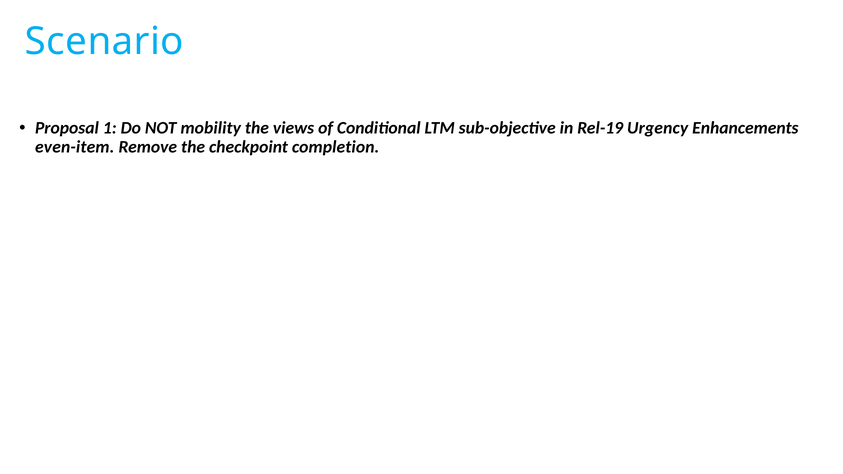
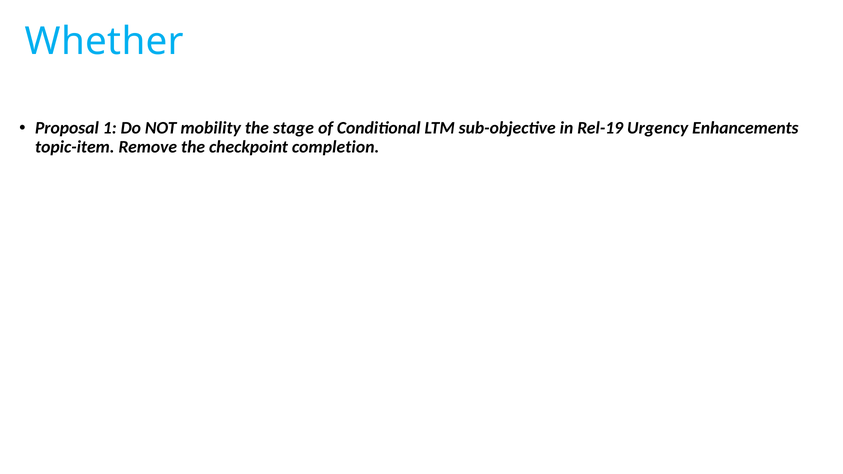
Scenario: Scenario -> Whether
views: views -> stage
even-item: even-item -> topic-item
